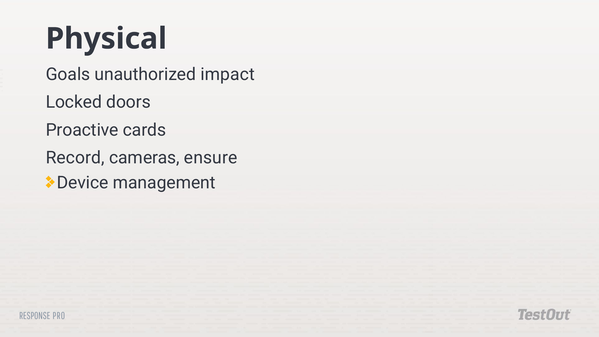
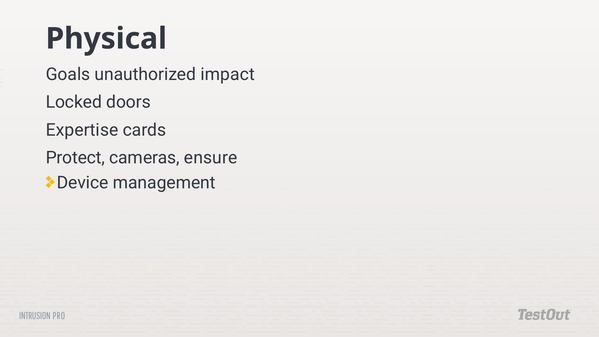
Proactive: Proactive -> Expertise
Record: Record -> Protect
RESPONSE: RESPONSE -> INTRUSION
